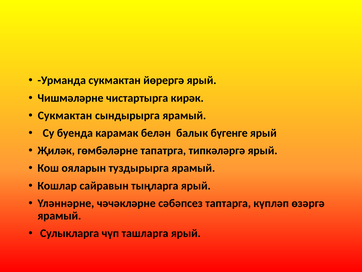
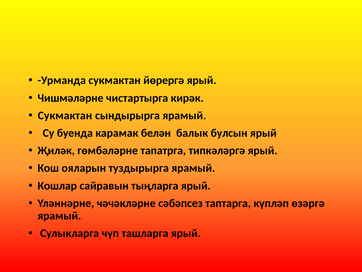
бүгенге: бүгенге -> булсын
